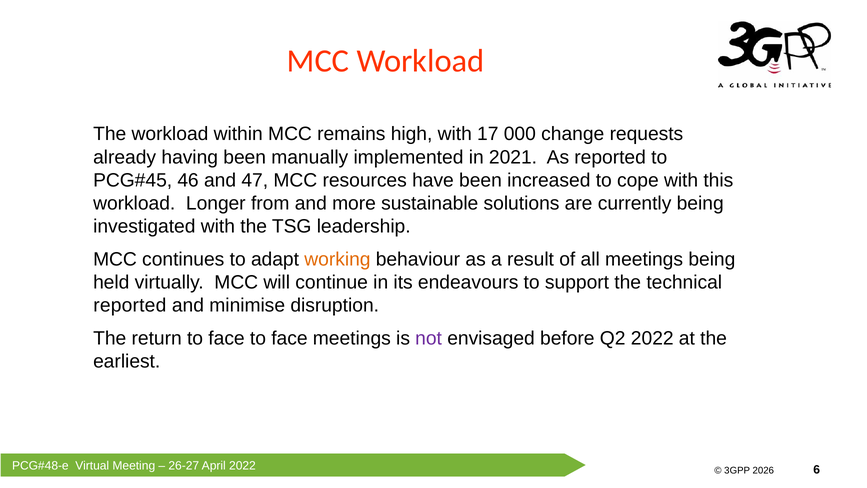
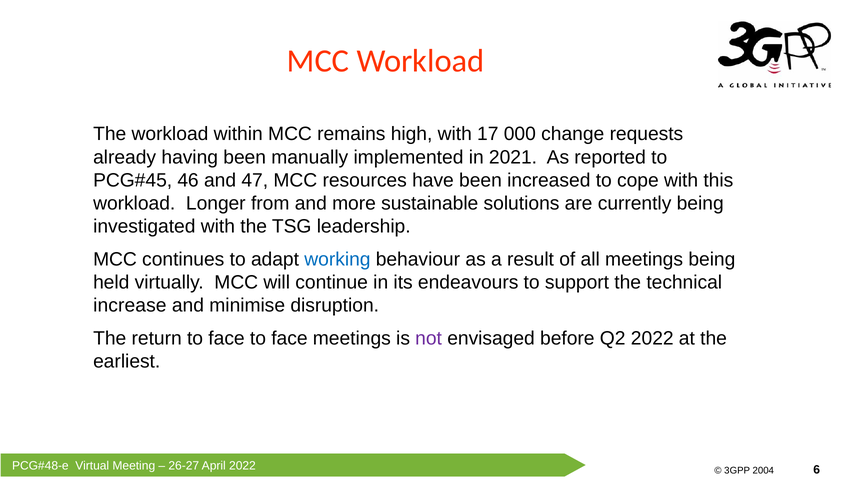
working colour: orange -> blue
reported at (130, 305): reported -> increase
2026: 2026 -> 2004
